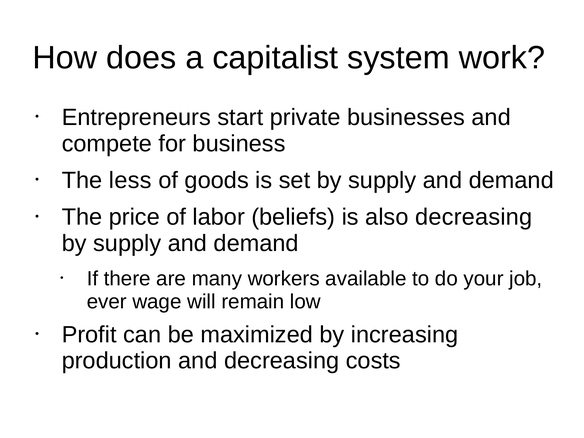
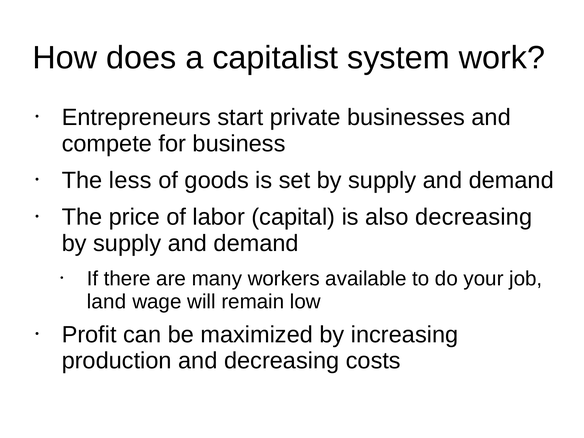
beliefs: beliefs -> capital
ever: ever -> land
